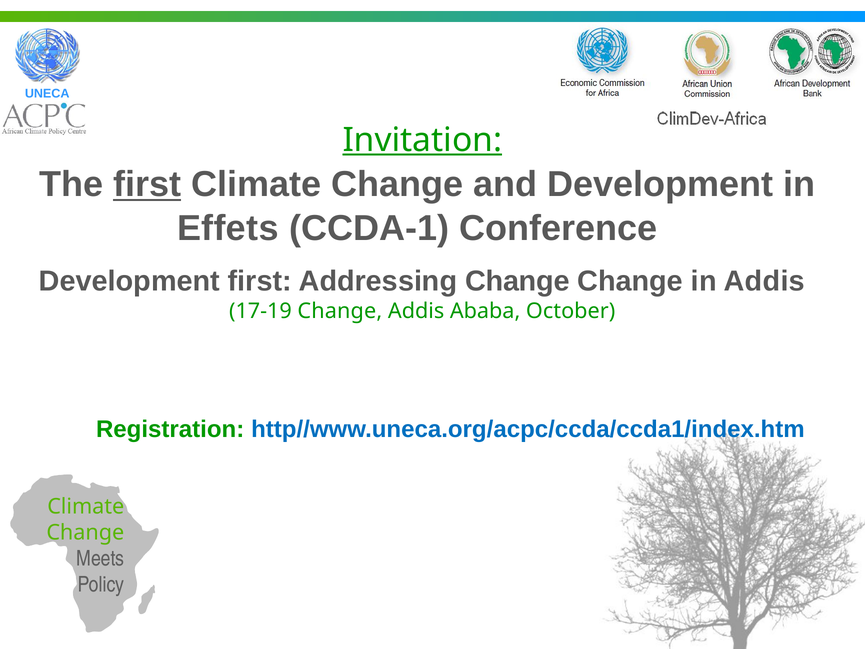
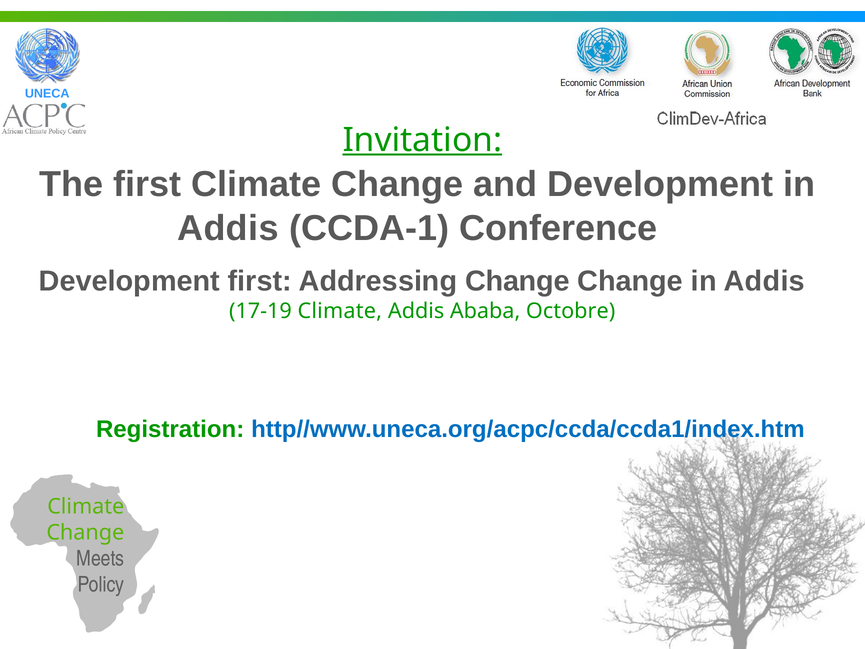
first at (147, 184) underline: present -> none
Effets at (228, 228): Effets -> Addis
17-19 Change: Change -> Climate
October: October -> Octobre
